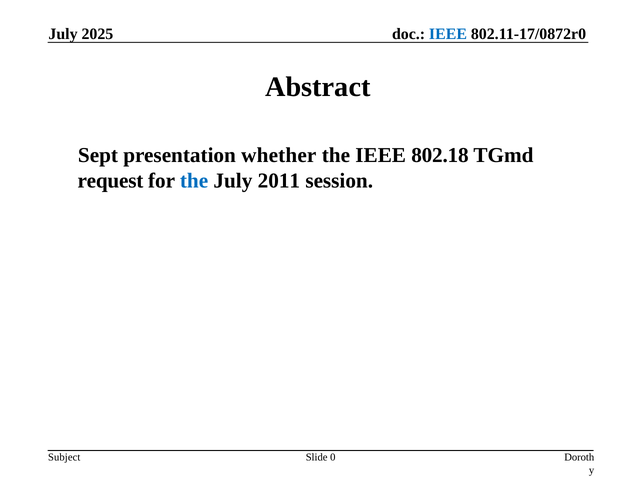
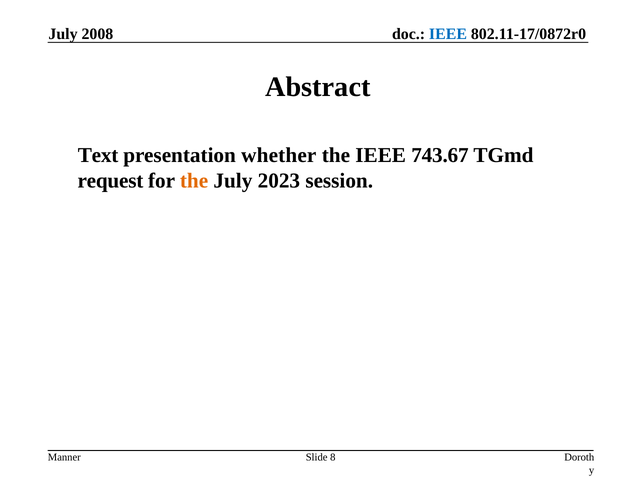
2025: 2025 -> 2008
Sept: Sept -> Text
802.18: 802.18 -> 743.67
the at (194, 181) colour: blue -> orange
2011: 2011 -> 2023
Subject: Subject -> Manner
0: 0 -> 8
